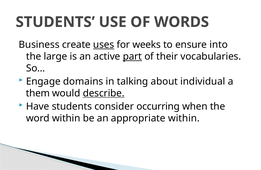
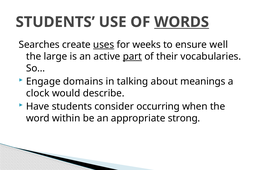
WORDS underline: none -> present
Business: Business -> Searches
into: into -> well
individual: individual -> meanings
them: them -> clock
describe underline: present -> none
appropriate within: within -> strong
